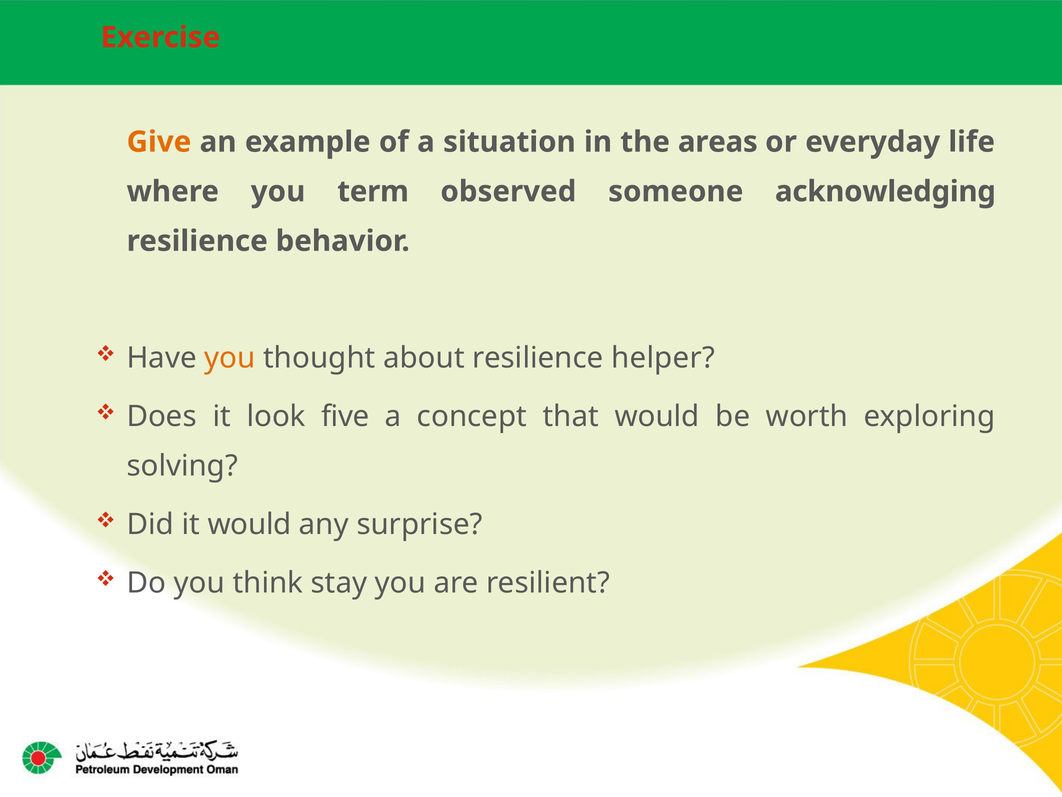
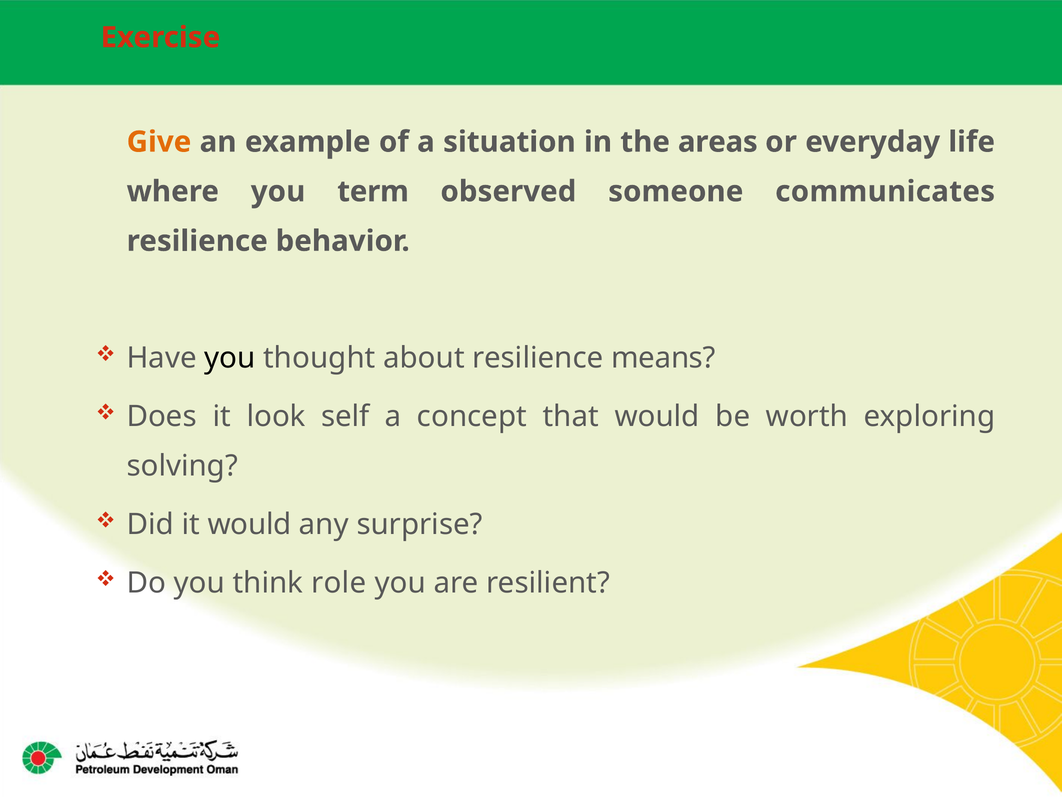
acknowledging: acknowledging -> communicates
you at (230, 358) colour: orange -> black
helper: helper -> means
five: five -> self
stay: stay -> role
